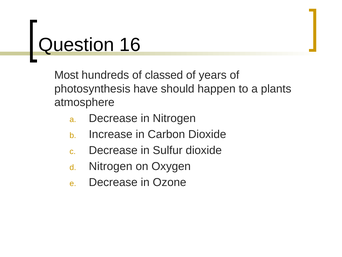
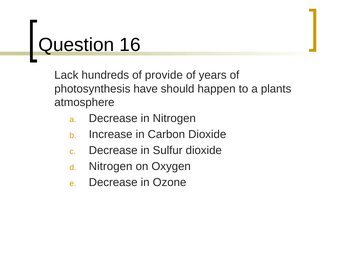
Most: Most -> Lack
classed: classed -> provide
